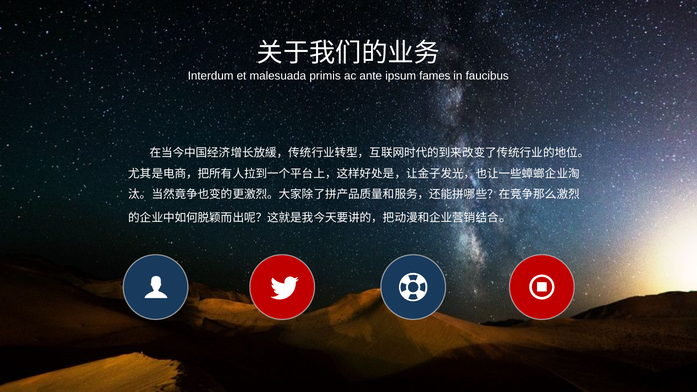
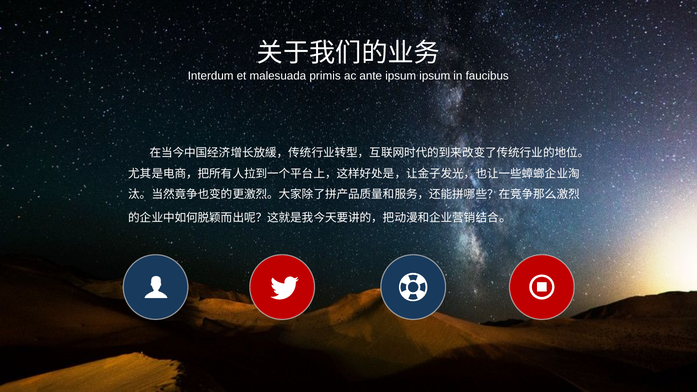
ipsum fames: fames -> ipsum
